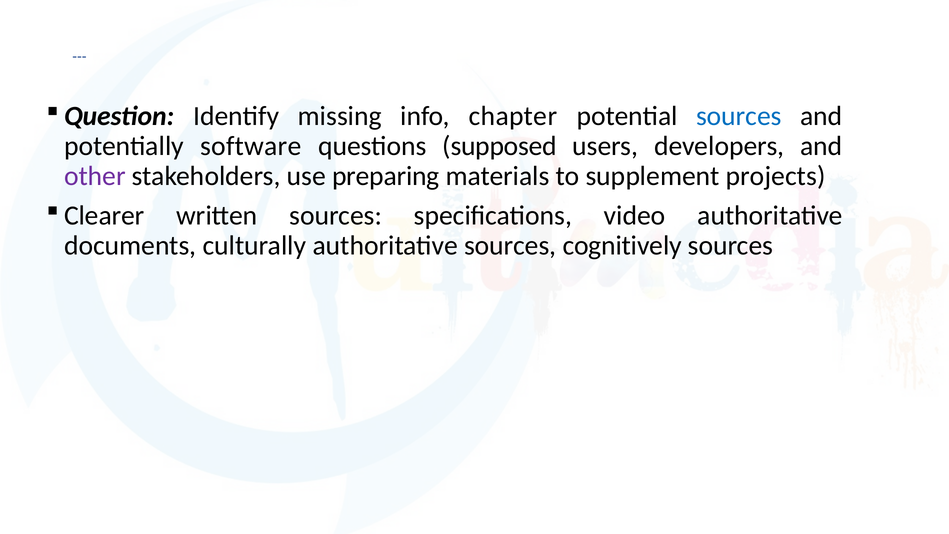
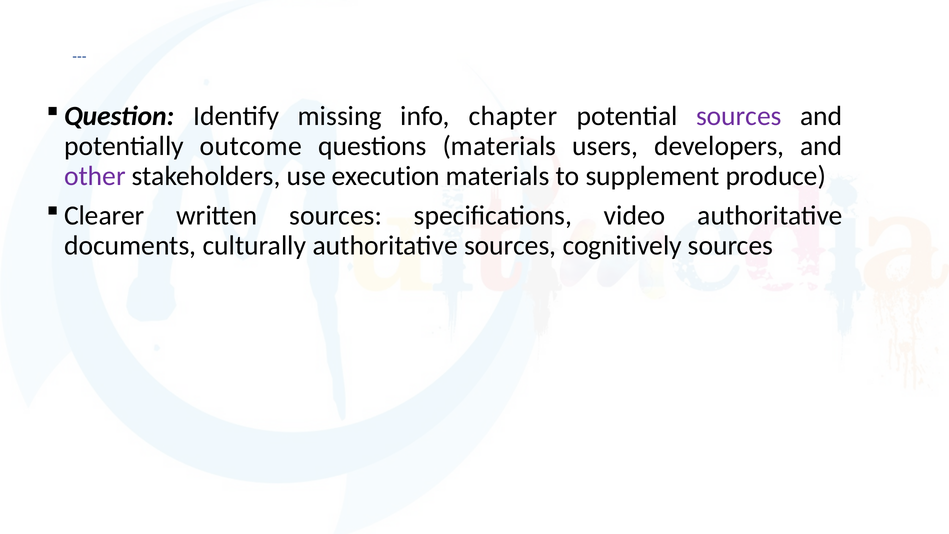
sources at (739, 116) colour: blue -> purple
software: software -> outcome
questions supposed: supposed -> materials
preparing: preparing -> execution
projects: projects -> produce
